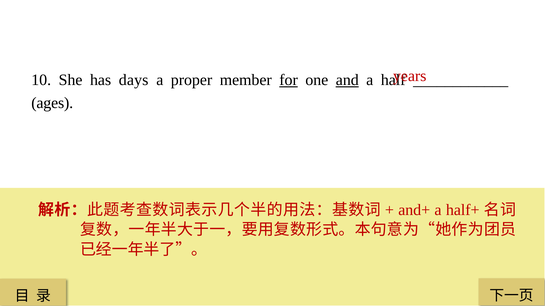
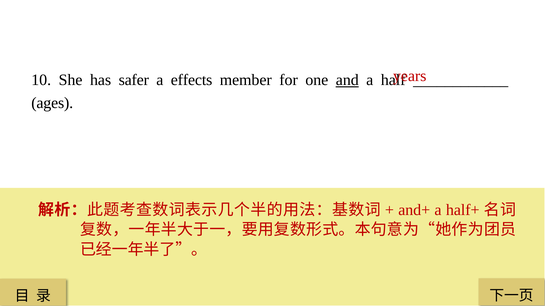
days: days -> safer
proper: proper -> effects
for underline: present -> none
